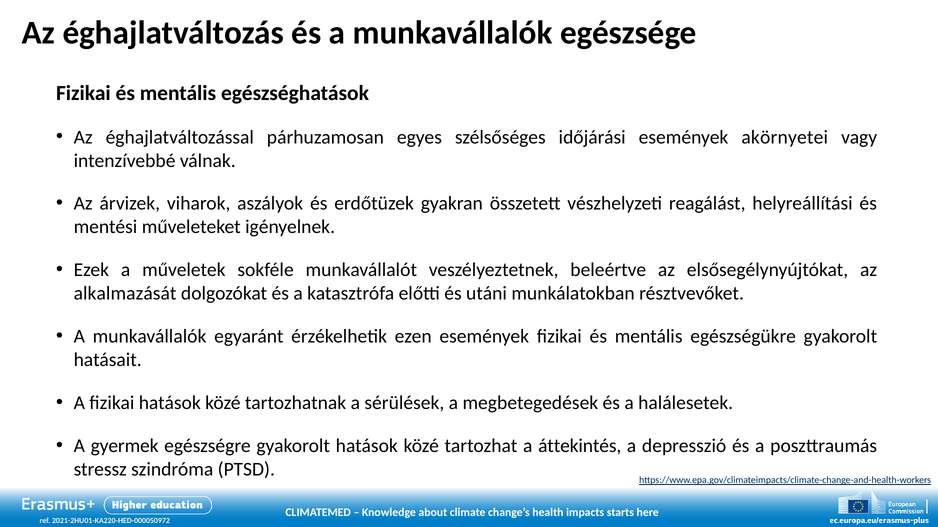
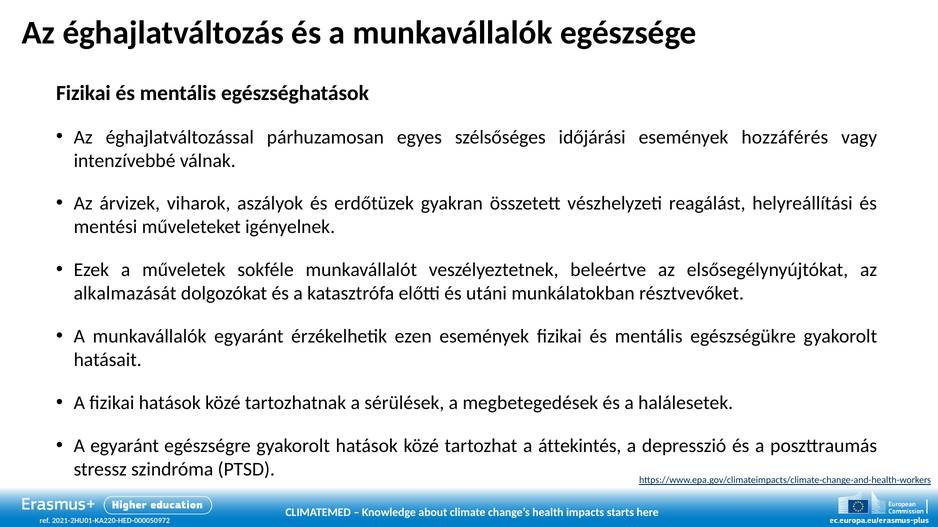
akörnyetei: akörnyetei -> hozzáférés
A gyermek: gyermek -> egyaránt
